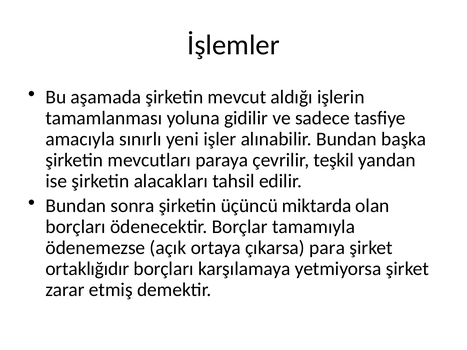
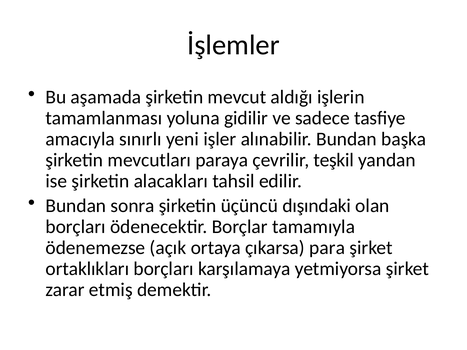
miktarda: miktarda -> dışındaki
ortaklığıdır: ortaklığıdır -> ortaklıkları
